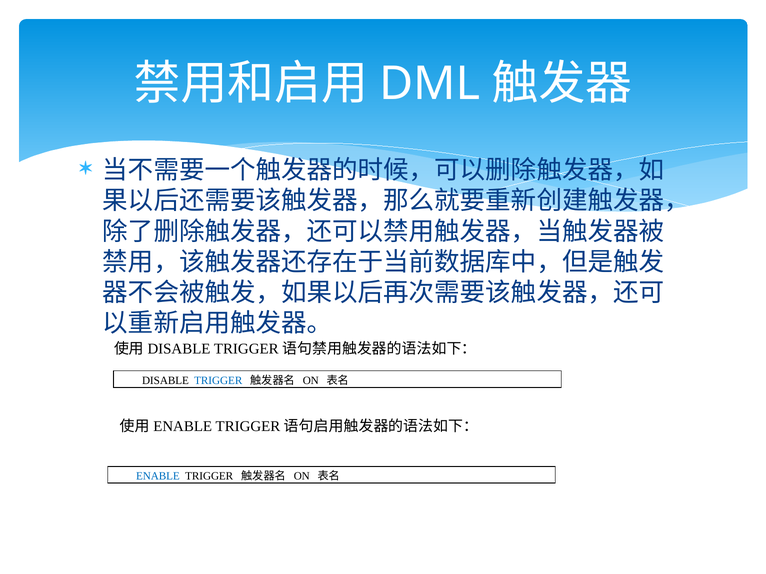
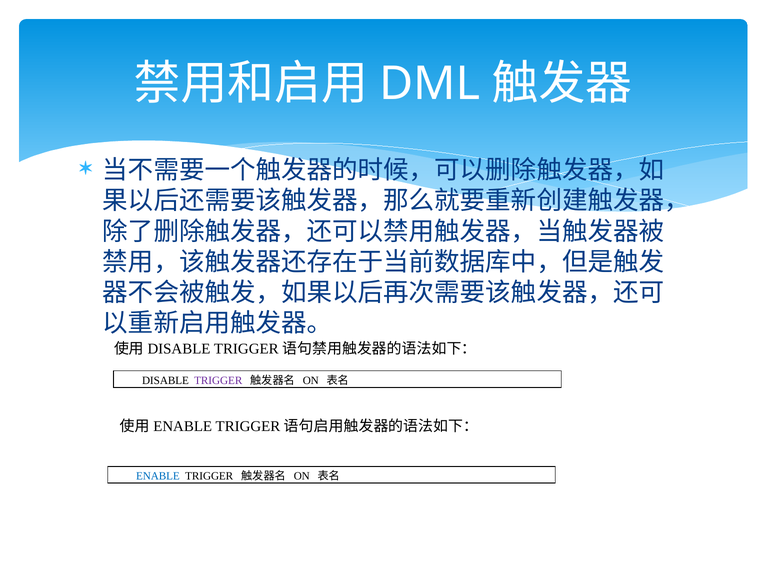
TRIGGER at (218, 381) colour: blue -> purple
